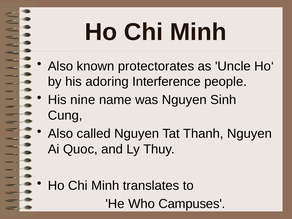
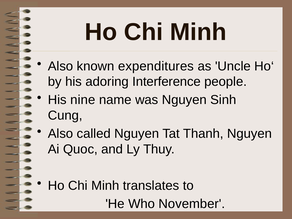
protectorates: protectorates -> expenditures
Campuses: Campuses -> November
